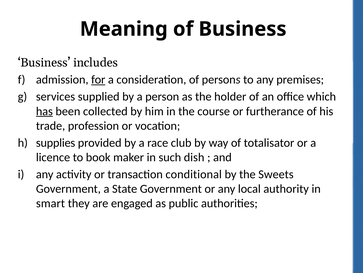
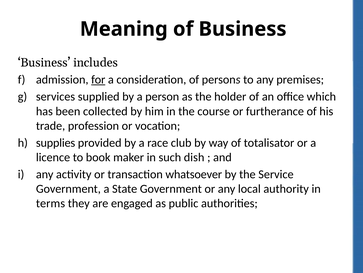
has underline: present -> none
conditional: conditional -> whatsoever
Sweets: Sweets -> Service
smart: smart -> terms
